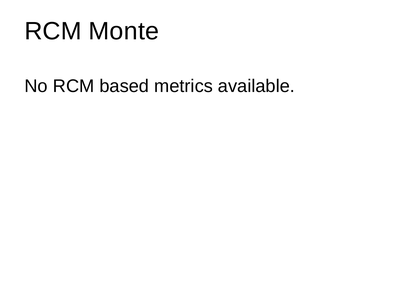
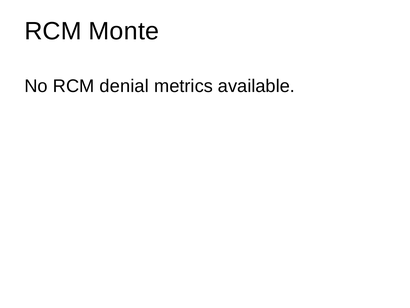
based: based -> denial
